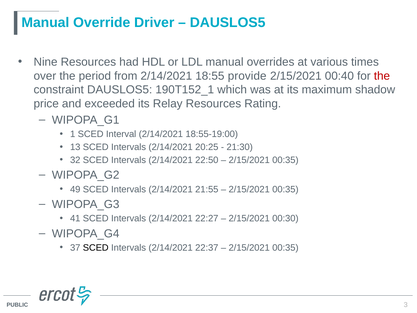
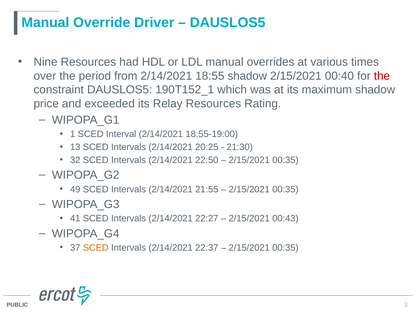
18:55 provide: provide -> shadow
00:30: 00:30 -> 00:43
SCED at (96, 248) colour: black -> orange
